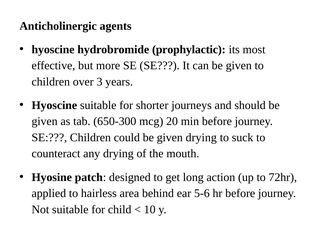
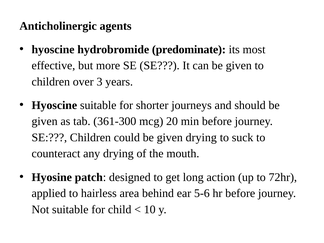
prophylactic: prophylactic -> predominate
650-300: 650-300 -> 361-300
